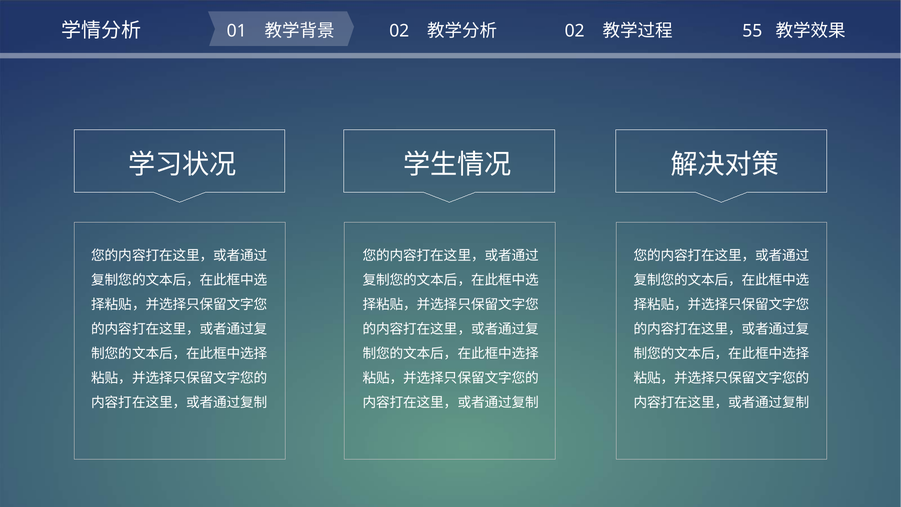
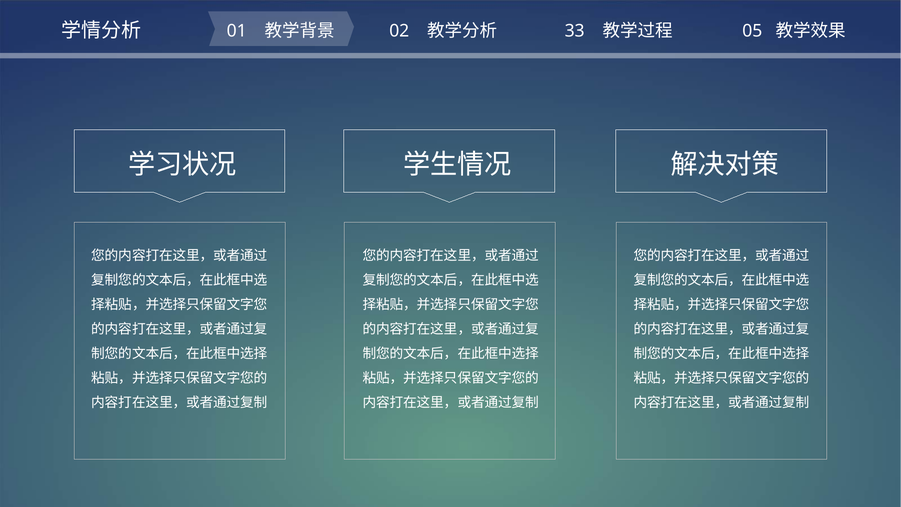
02 at (575, 31): 02 -> 33
55: 55 -> 05
